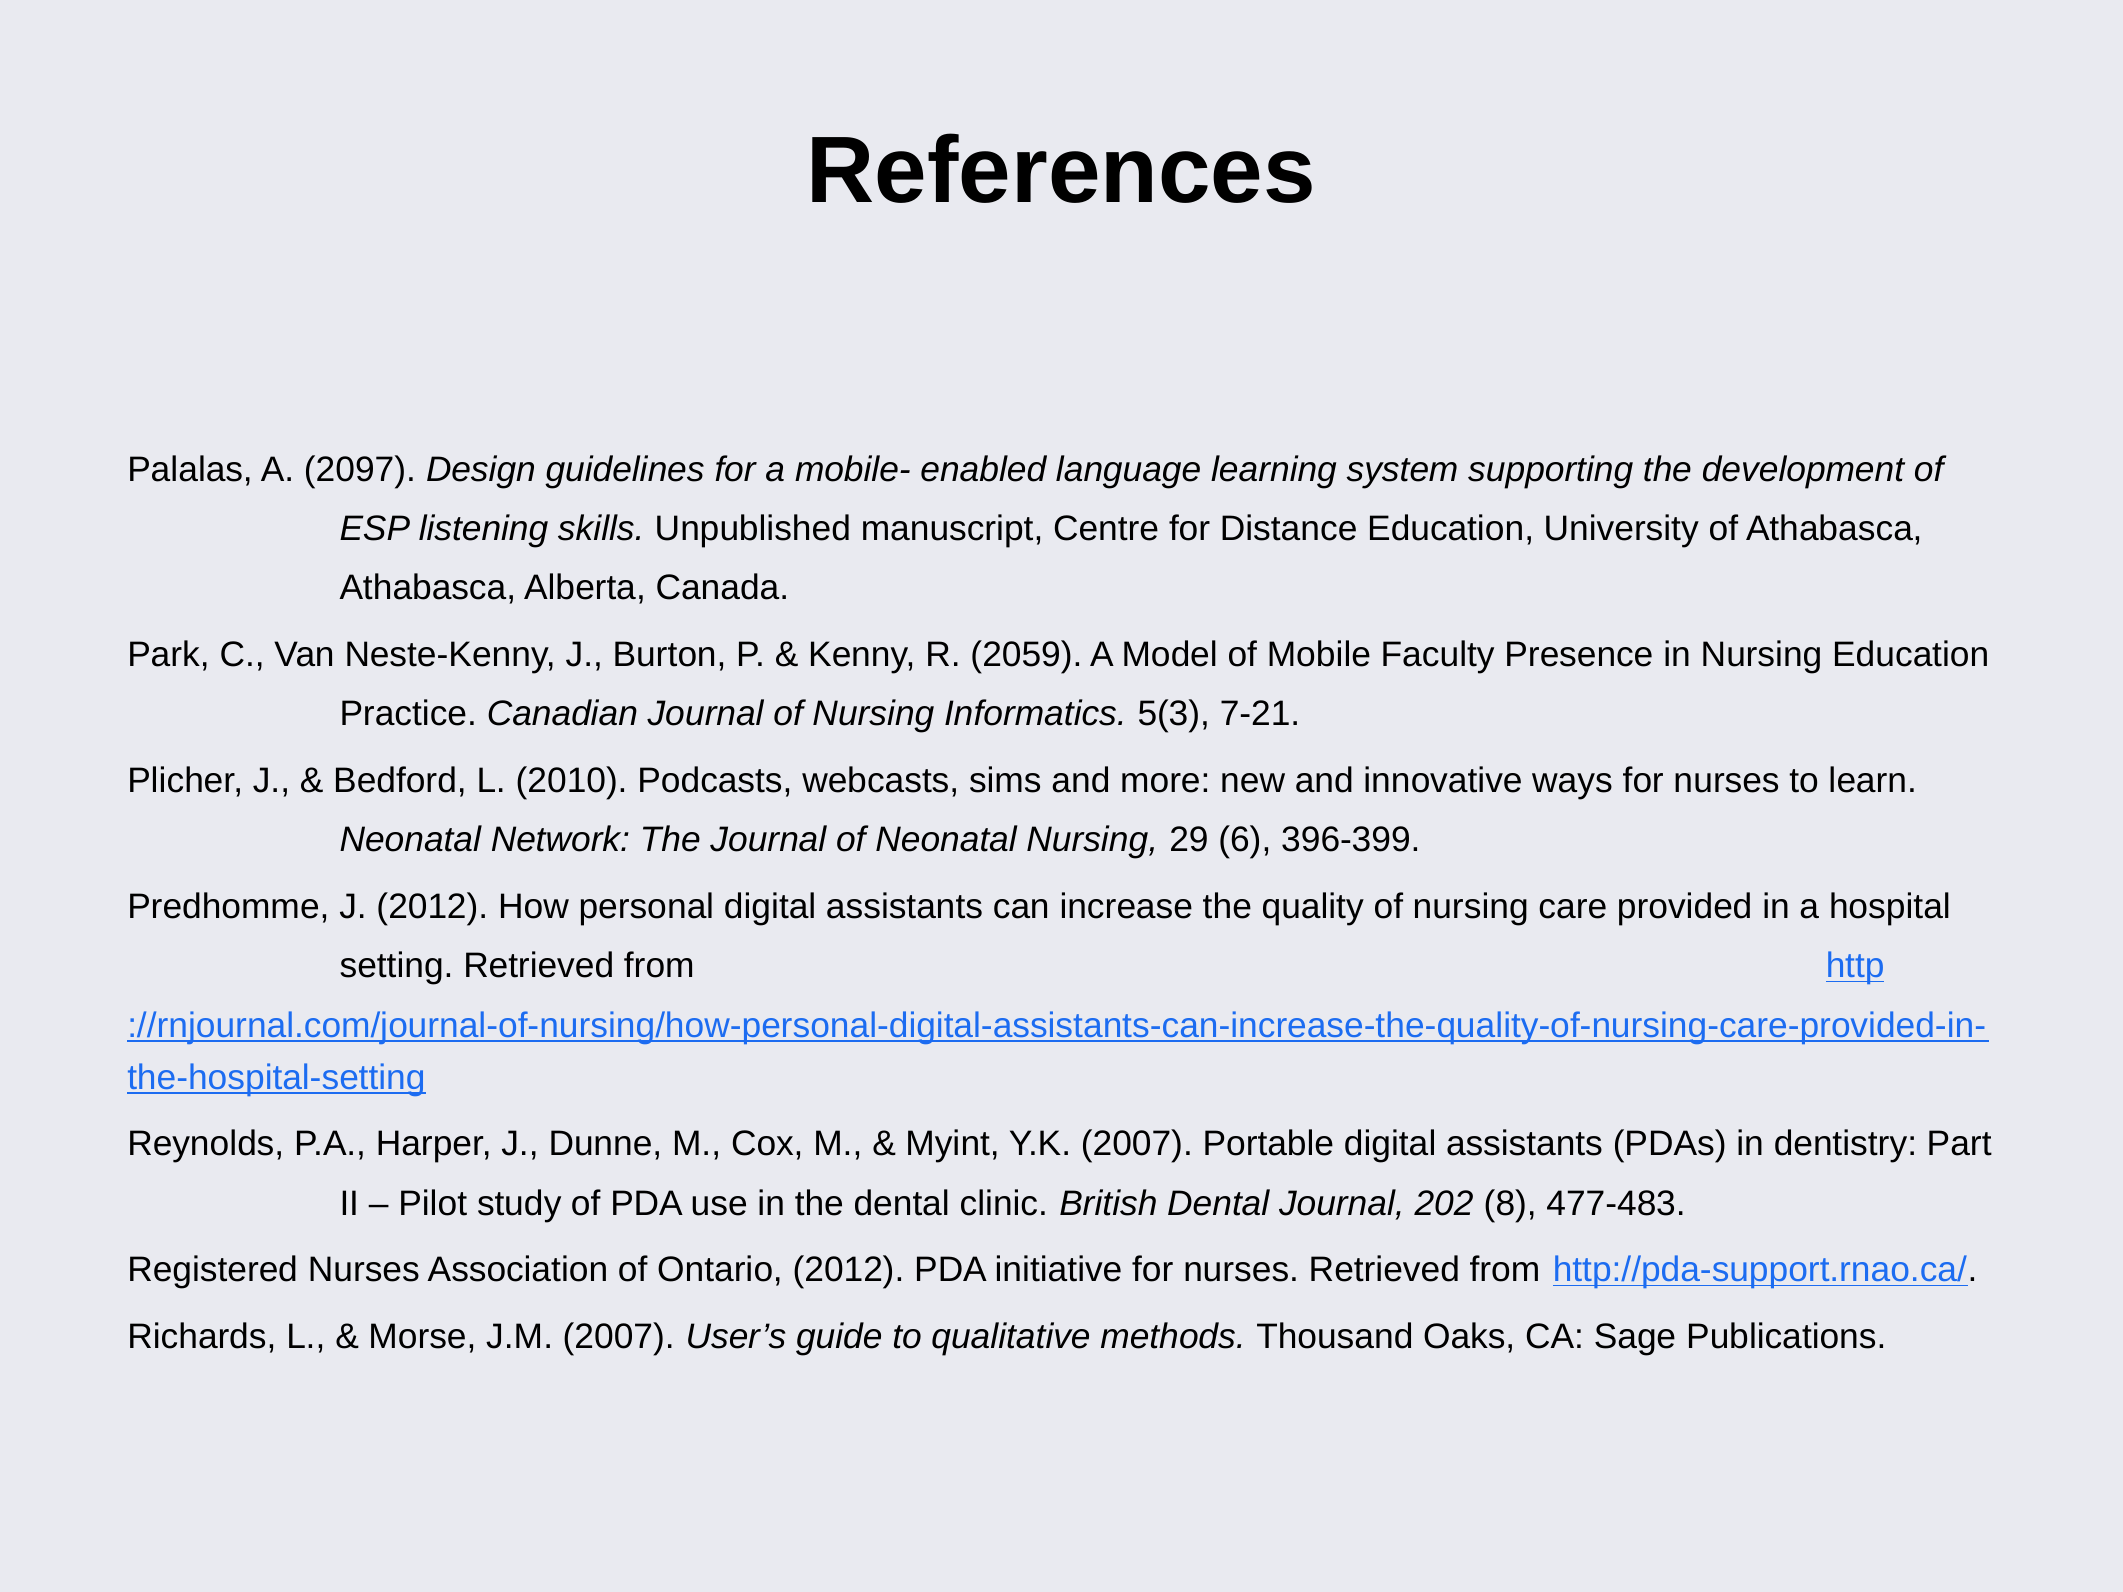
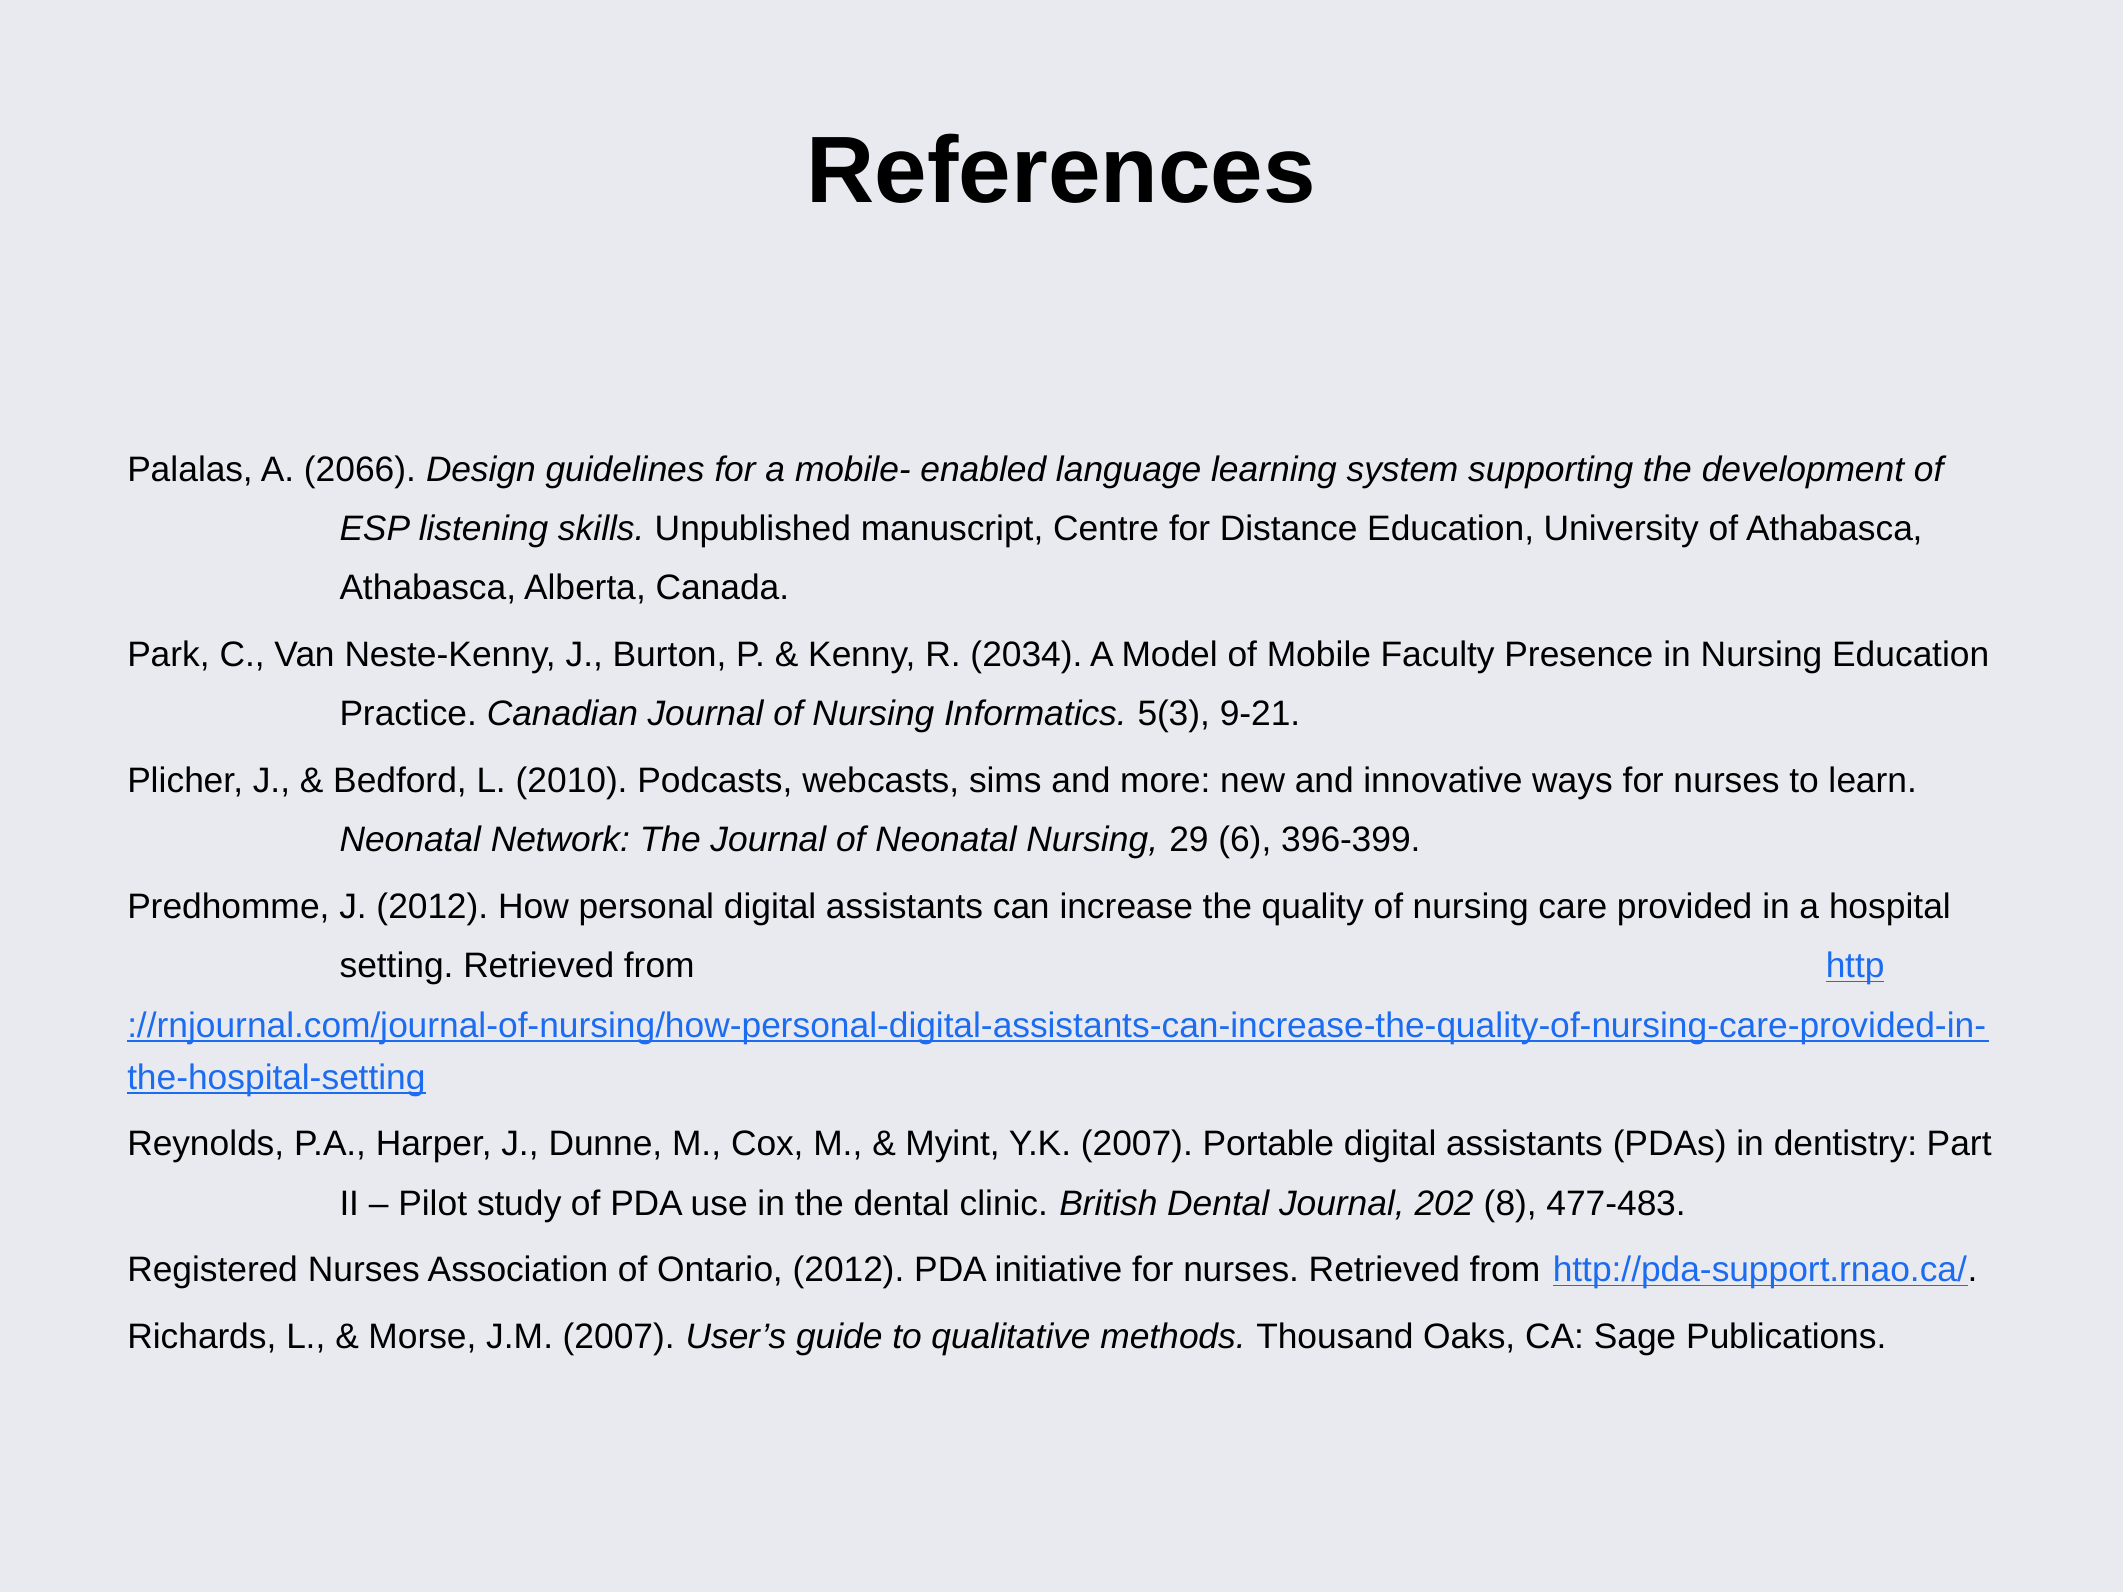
2097: 2097 -> 2066
2059: 2059 -> 2034
7-21: 7-21 -> 9-21
